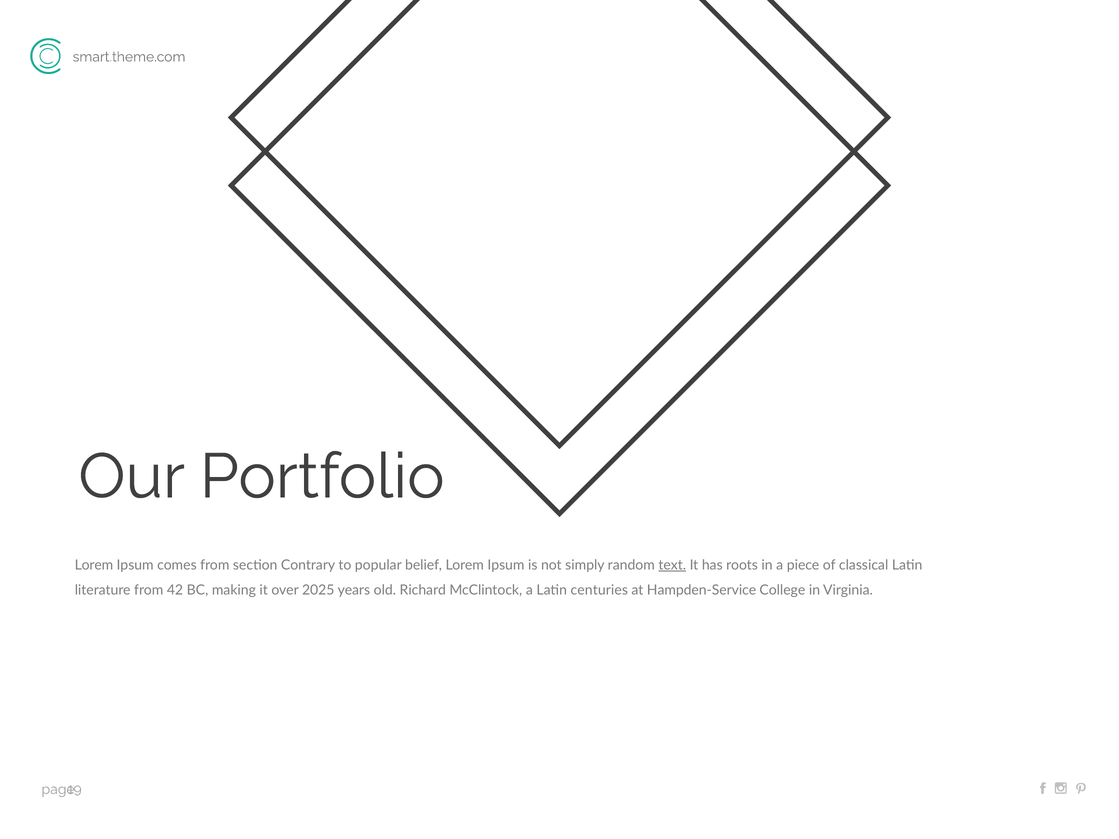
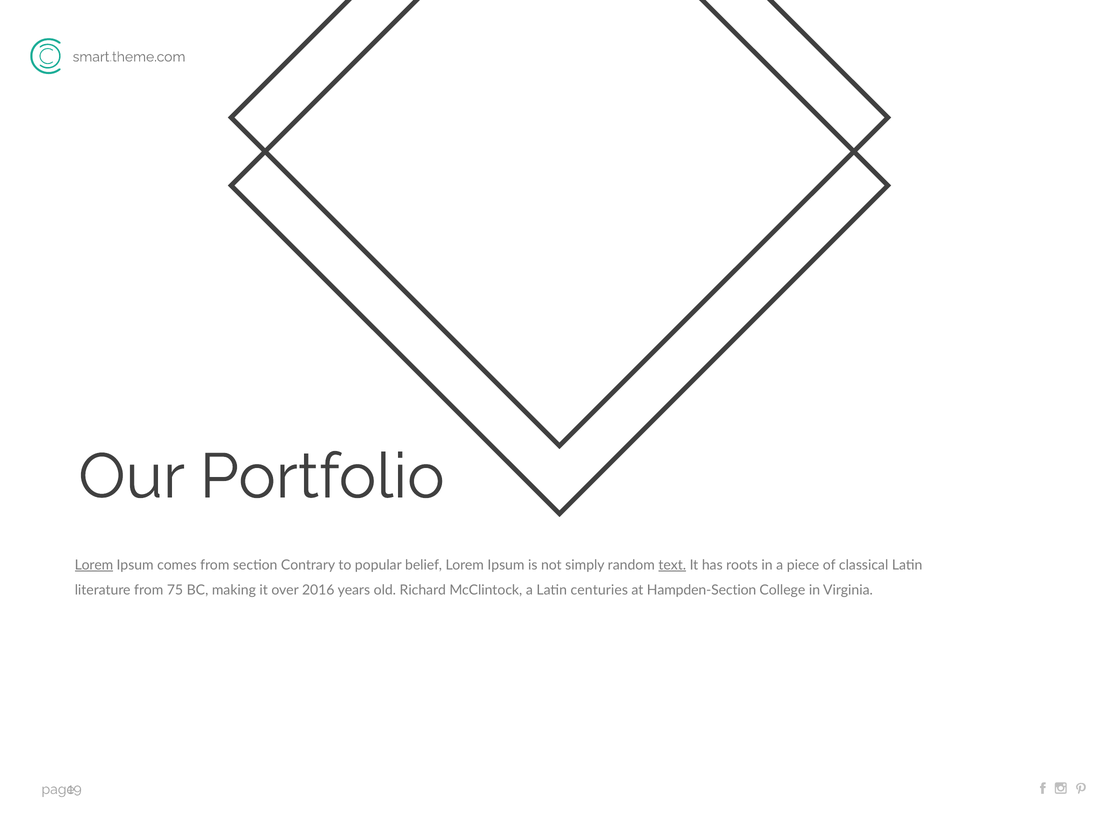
Lorem at (94, 565) underline: none -> present
42: 42 -> 75
2025: 2025 -> 2016
Hampden-Service: Hampden-Service -> Hampden-Section
